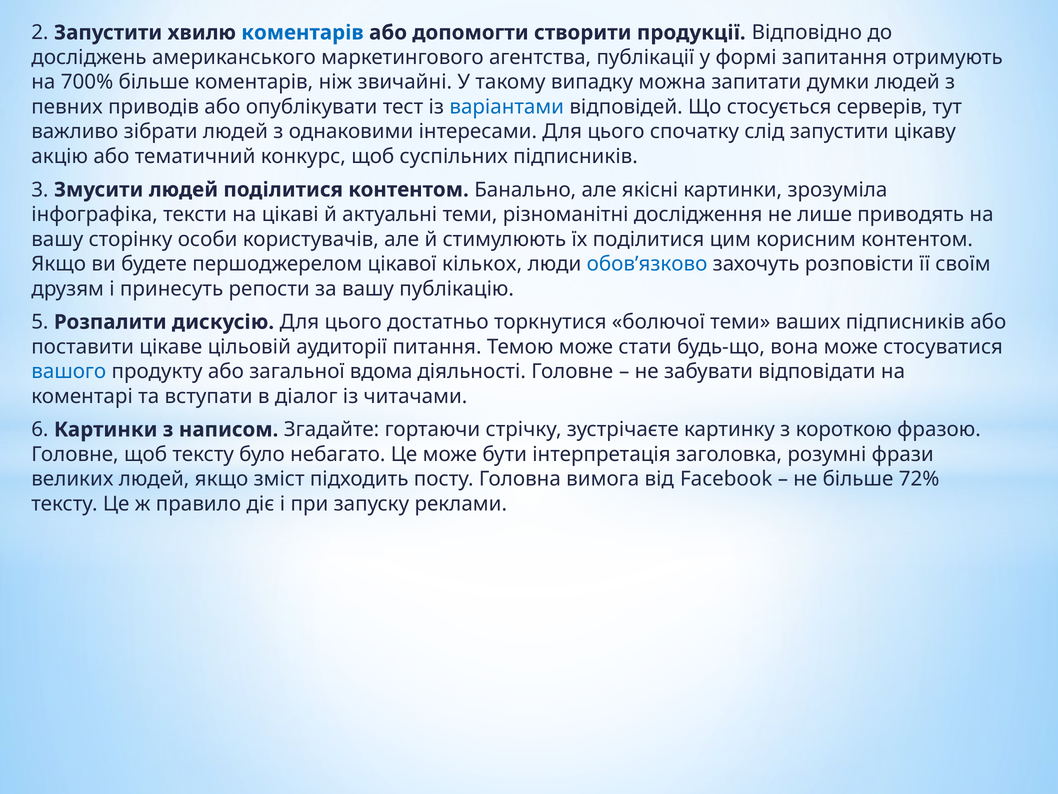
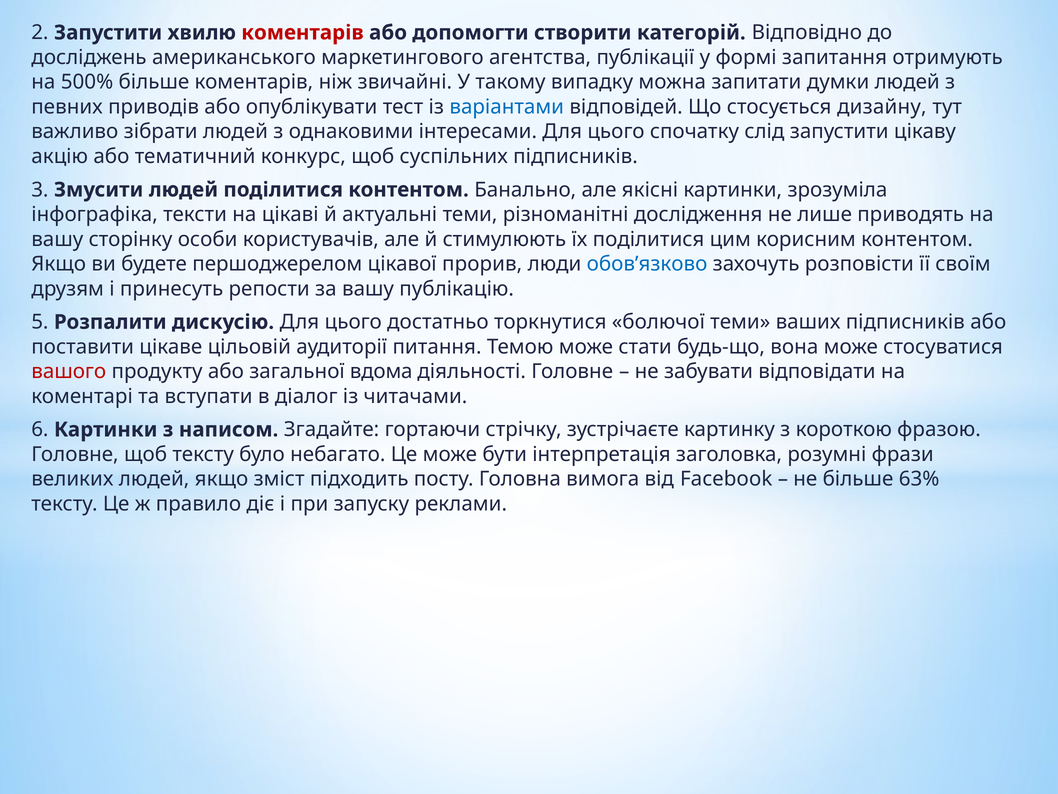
коментарів at (303, 33) colour: blue -> red
продукції: продукції -> категорій
700%: 700% -> 500%
серверів: серверів -> дизайну
кількох: кількох -> прорив
вашого colour: blue -> red
72%: 72% -> 63%
